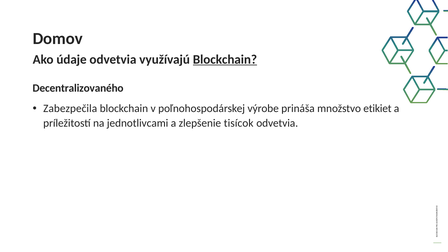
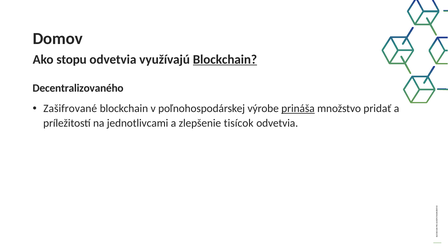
údaje: údaje -> stopu
Zabezpečila: Zabezpečila -> Zašifrované
prináša underline: none -> present
etikiet: etikiet -> pridať
